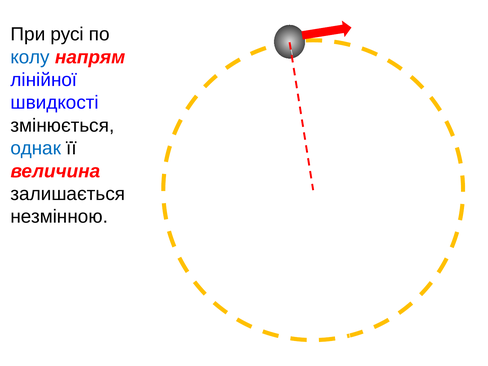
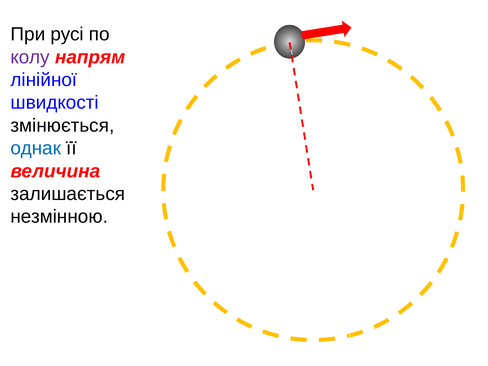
колу colour: blue -> purple
